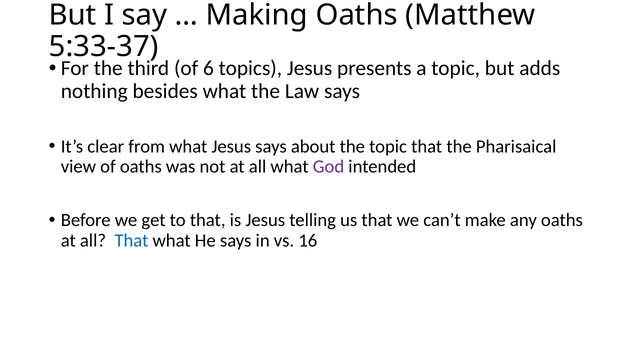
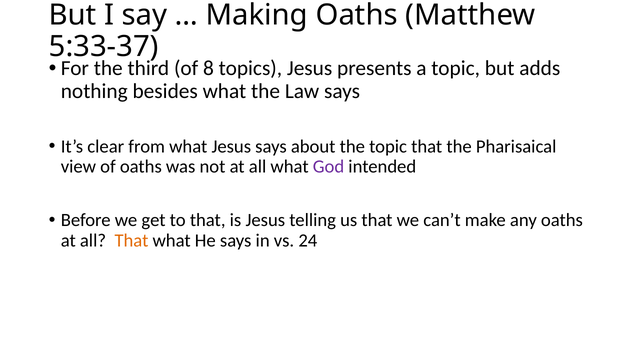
6: 6 -> 8
That at (131, 240) colour: blue -> orange
16: 16 -> 24
